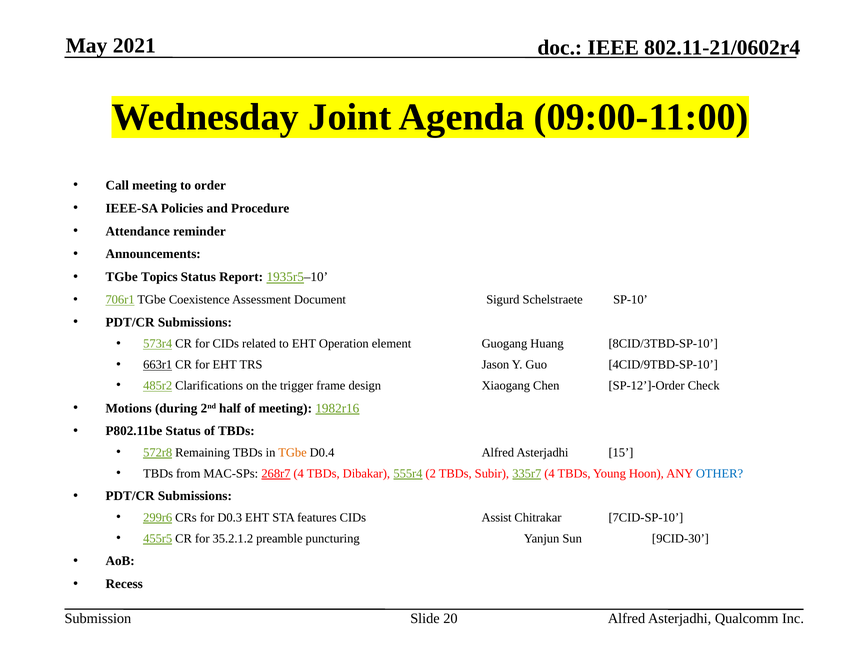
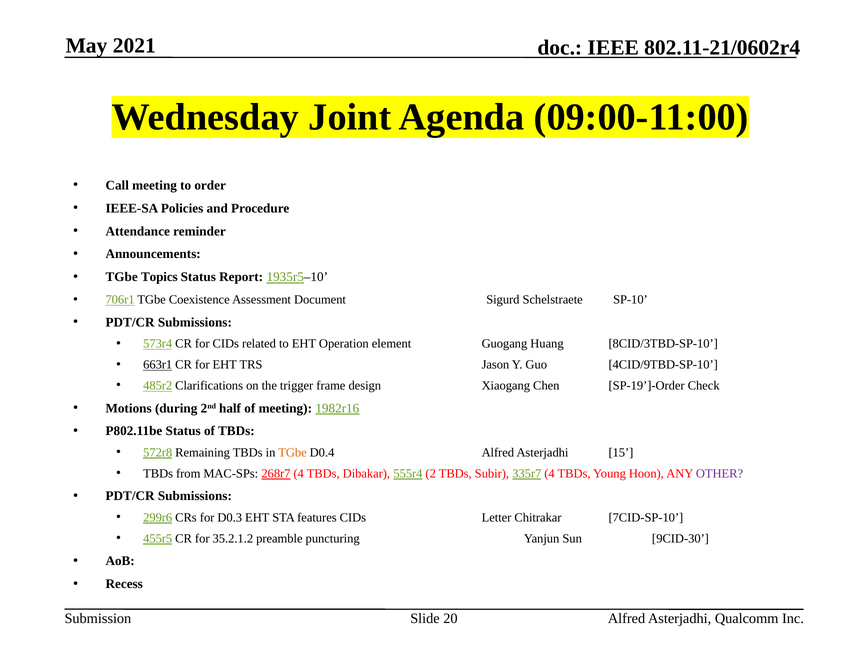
SP-12’]-Order: SP-12’]-Order -> SP-19’]-Order
OTHER colour: blue -> purple
Assist: Assist -> Letter
